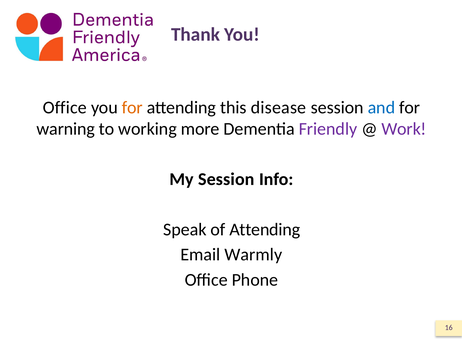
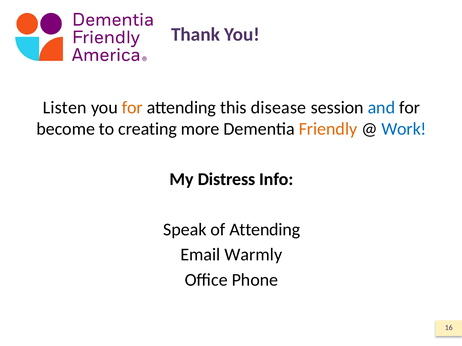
Office at (65, 108): Office -> Listen
warning: warning -> become
working: working -> creating
Friendly colour: purple -> orange
Work colour: purple -> blue
My Session: Session -> Distress
